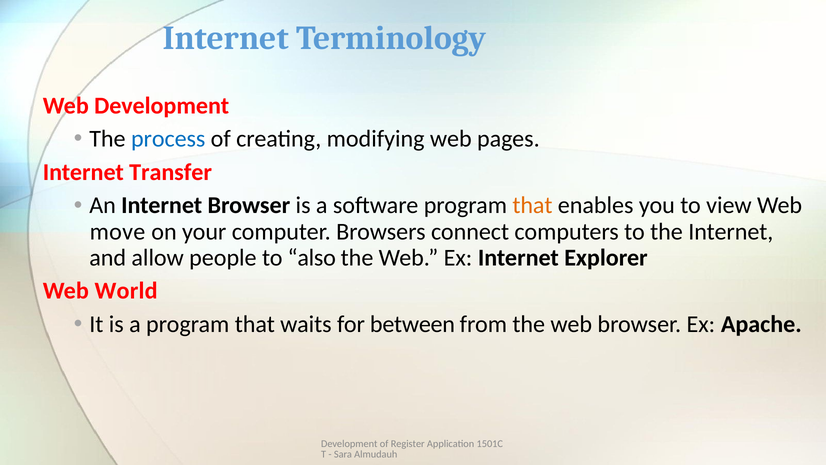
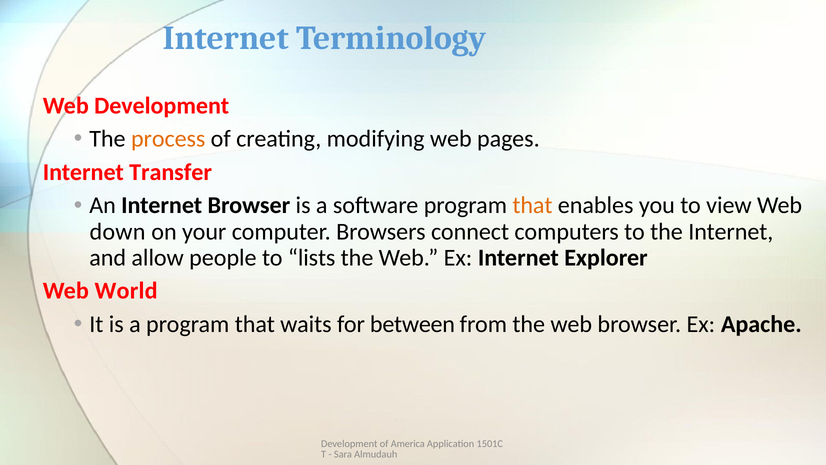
process colour: blue -> orange
move: move -> down
also: also -> lists
Register: Register -> America
